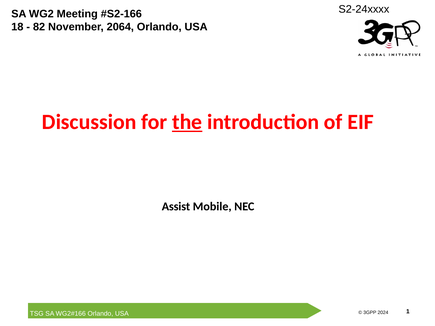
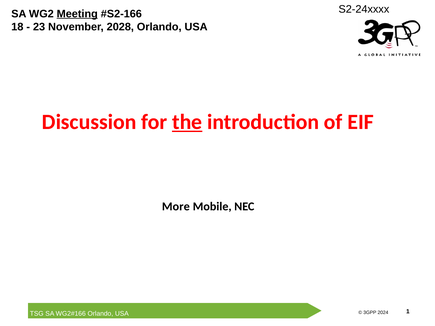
Meeting underline: none -> present
82: 82 -> 23
2064: 2064 -> 2028
Assist: Assist -> More
